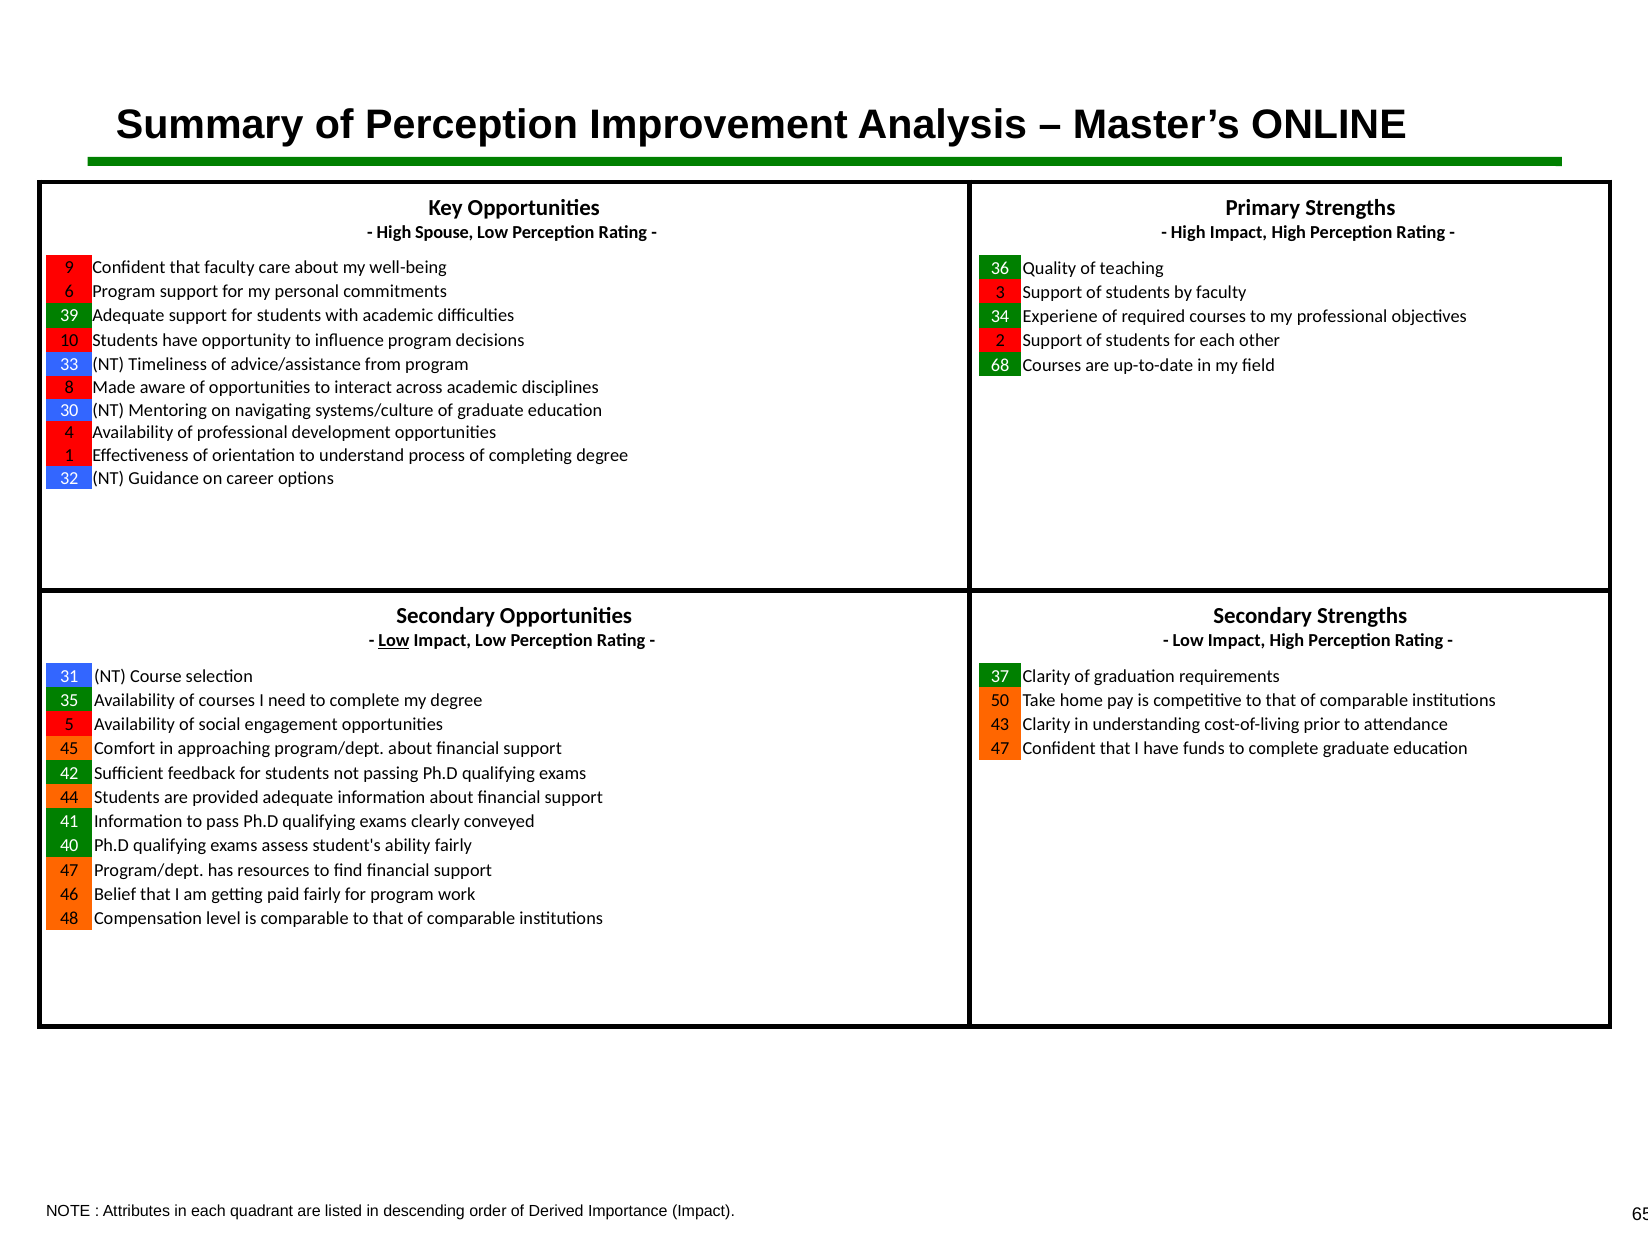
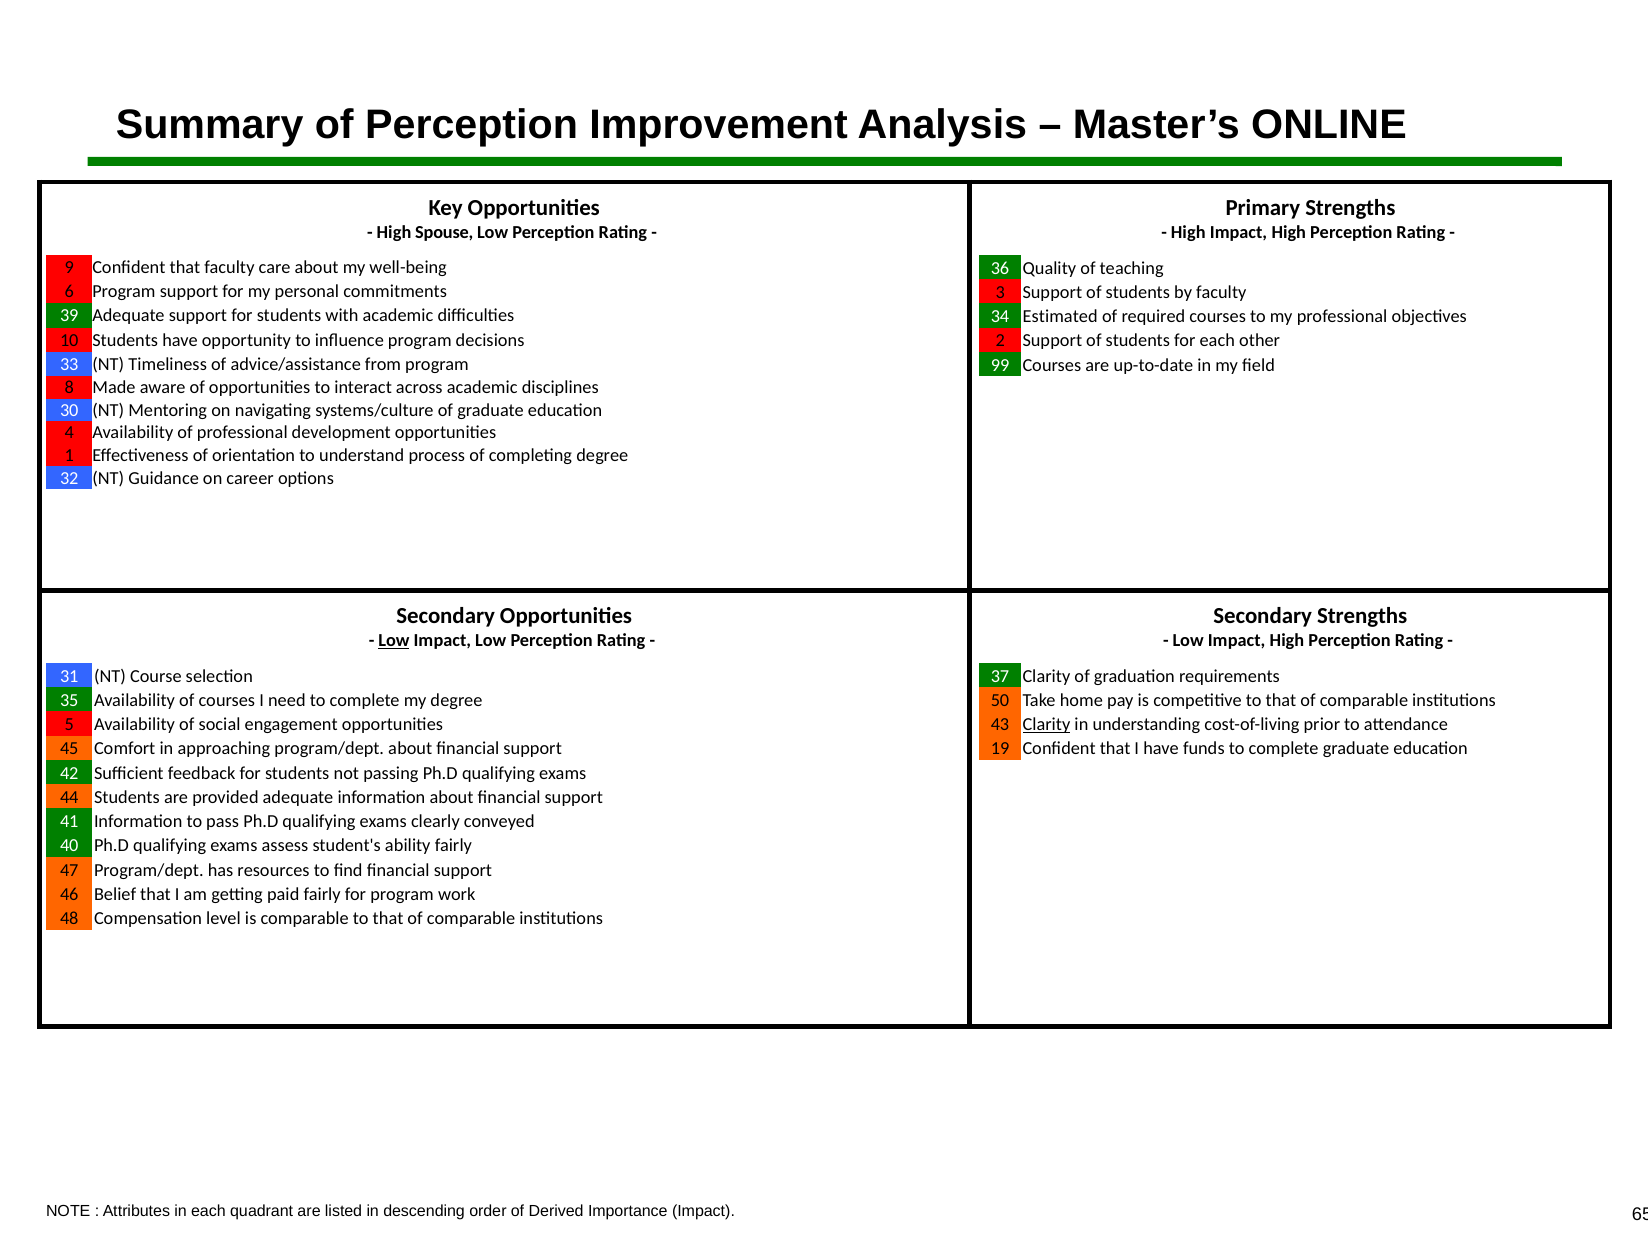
Experiene: Experiene -> Estimated
68: 68 -> 99
Clarity at (1046, 725) underline: none -> present
support 47: 47 -> 19
